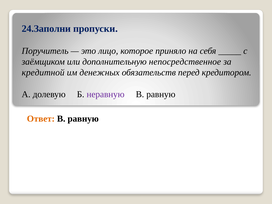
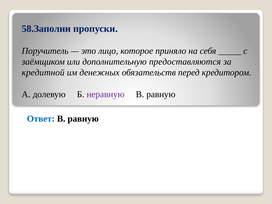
24.Заполни: 24.Заполни -> 58.Заполни
непосредственное: непосредственное -> предоставляются
Ответ colour: orange -> blue
